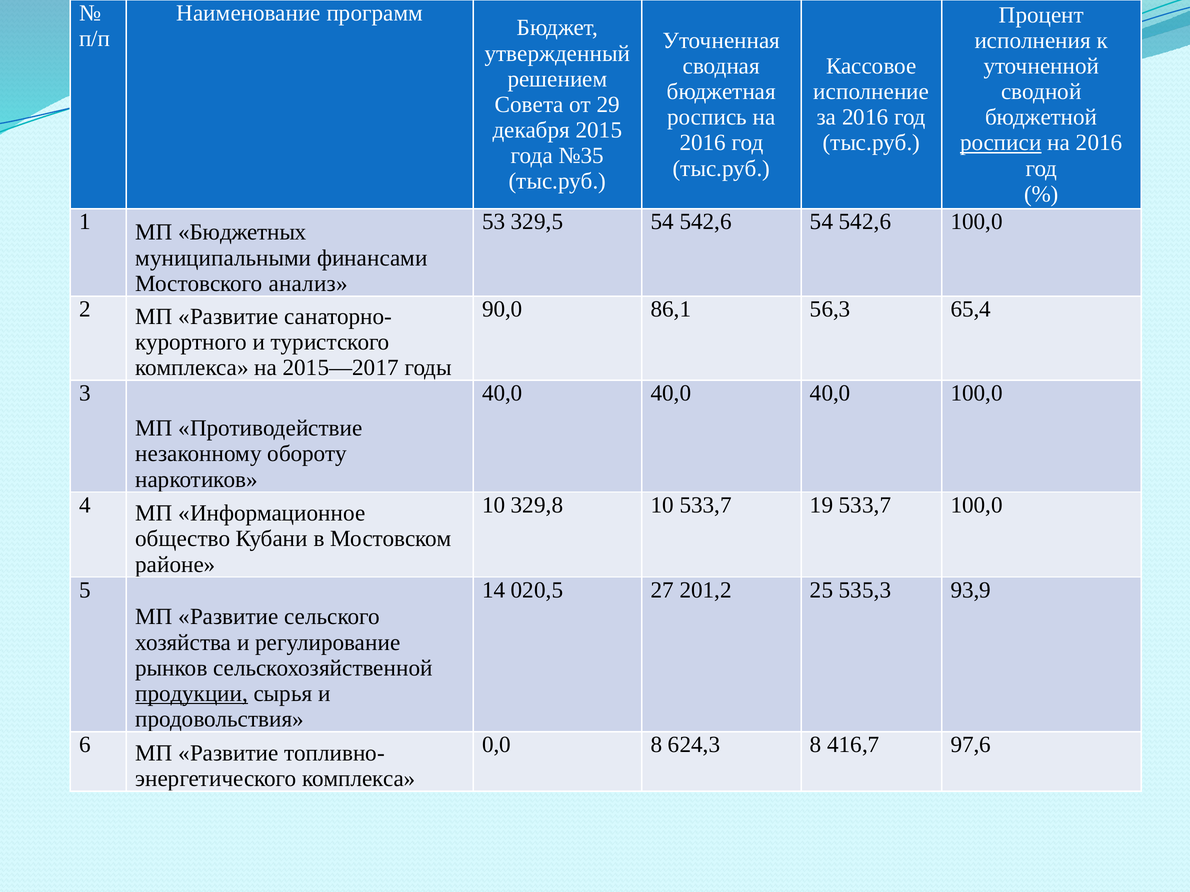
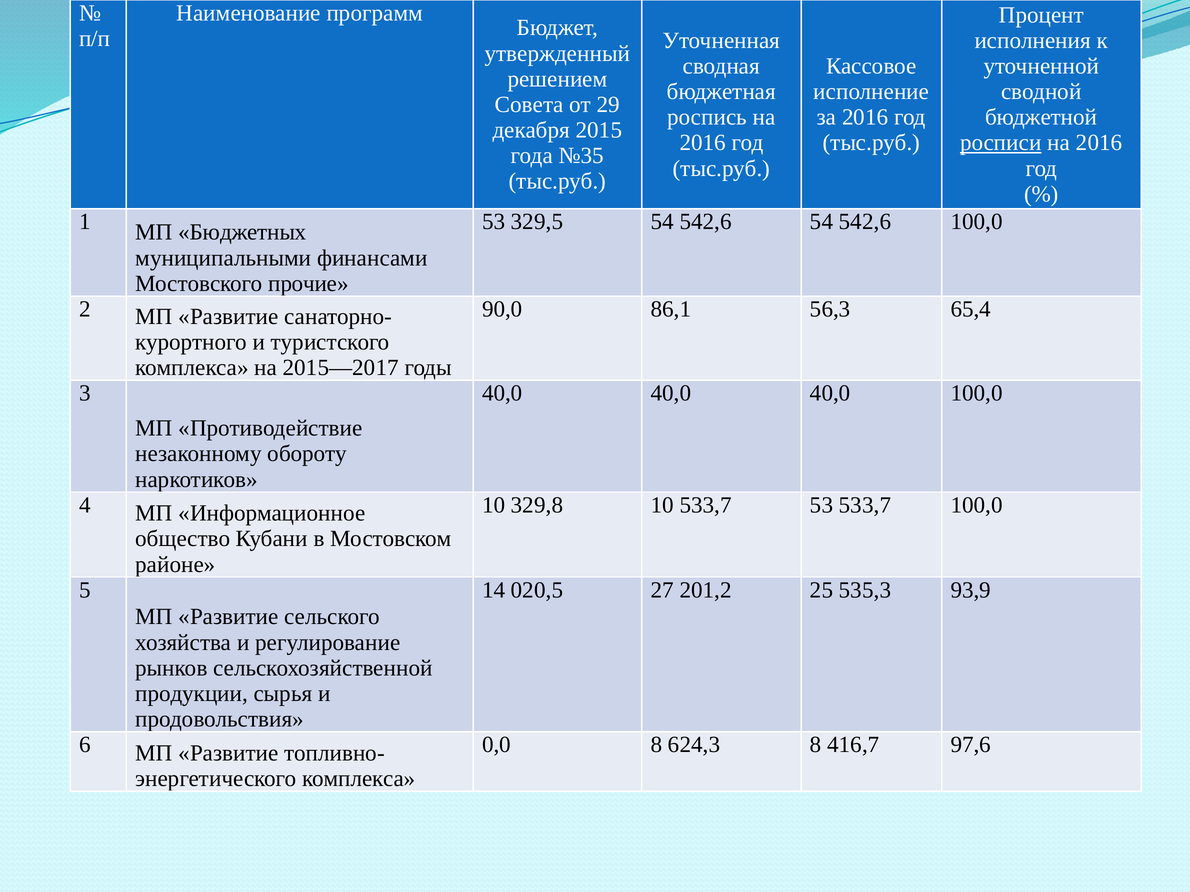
анализ: анализ -> прочие
533,7 19: 19 -> 53
продукции underline: present -> none
